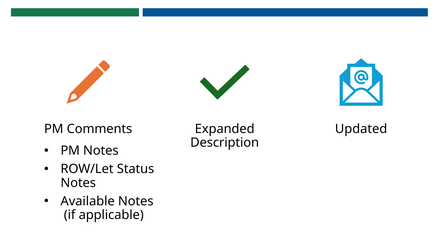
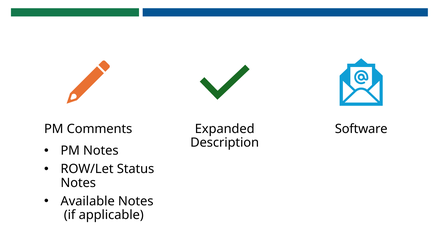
Updated: Updated -> Software
